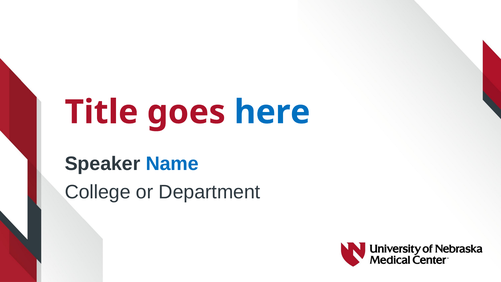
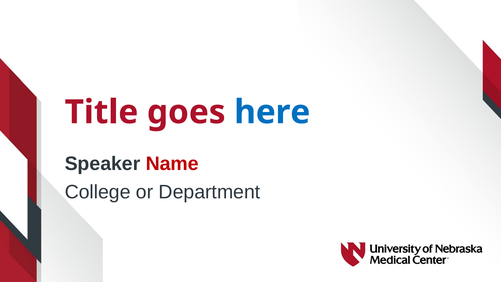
Name colour: blue -> red
